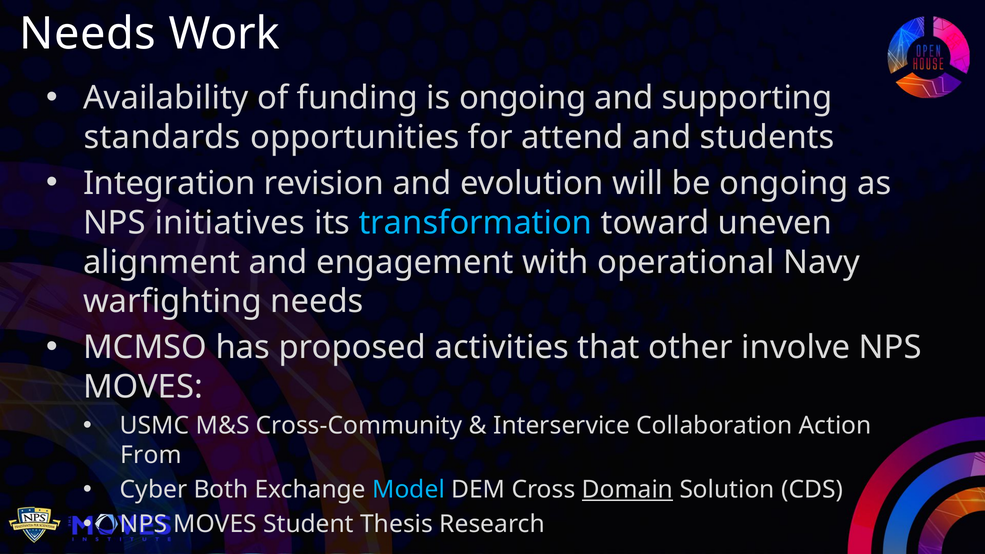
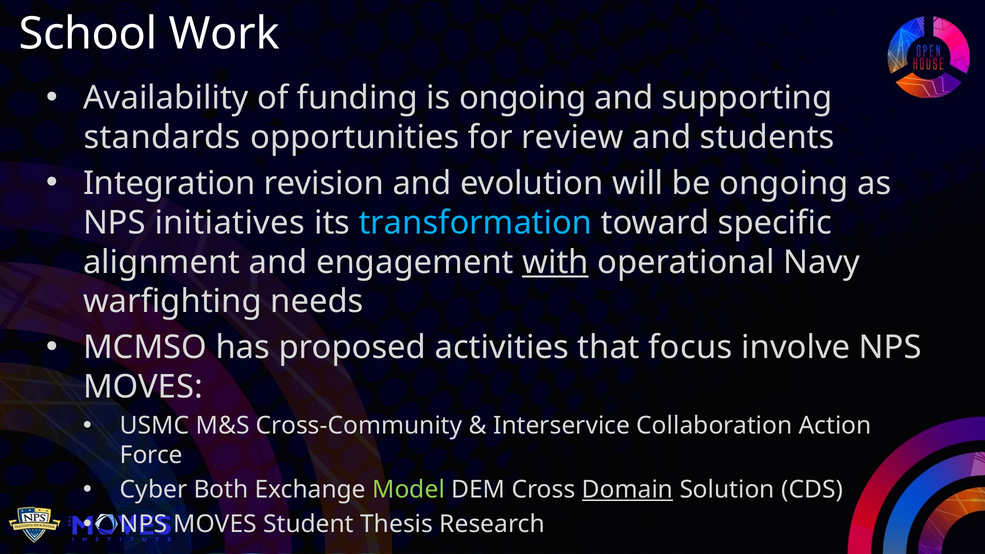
Needs at (88, 34): Needs -> School
attend: attend -> review
uneven: uneven -> specific
with underline: none -> present
other: other -> focus
From: From -> Force
Model colour: light blue -> light green
